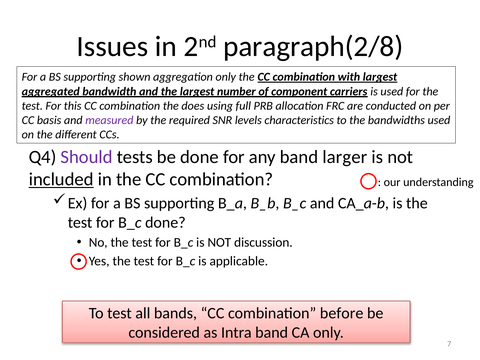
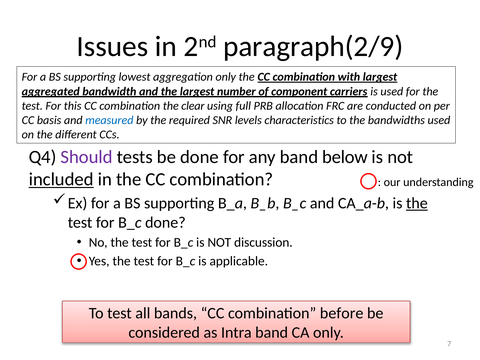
paragraph(2/8: paragraph(2/8 -> paragraph(2/9
shown: shown -> lowest
does: does -> clear
measured colour: purple -> blue
larger: larger -> below
the at (417, 203) underline: none -> present
